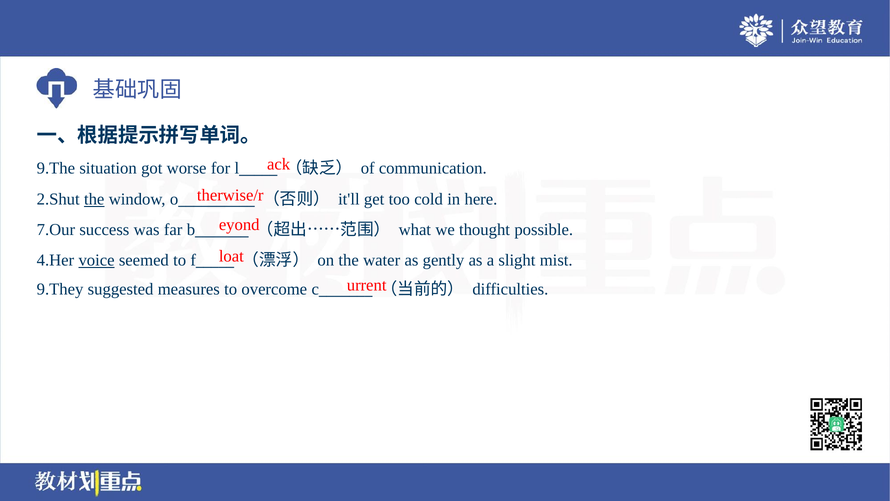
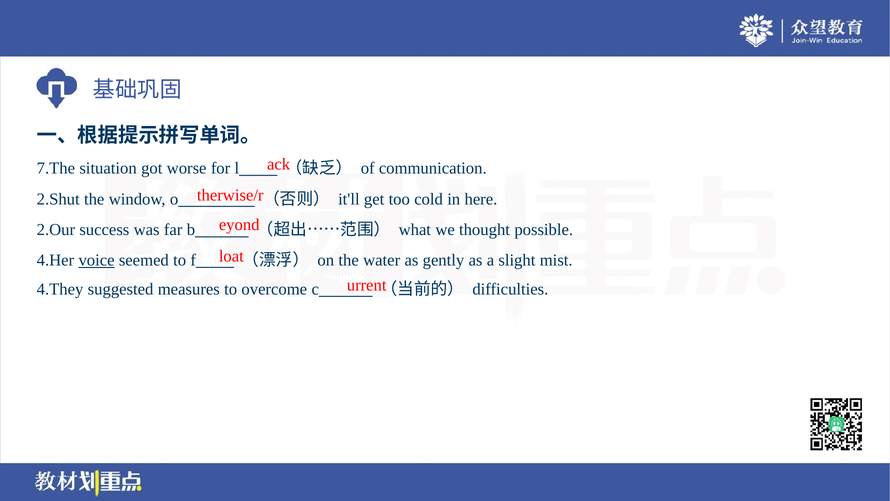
9.The: 9.The -> 7.The
the at (94, 199) underline: present -> none
7.Our: 7.Our -> 2.Our
9.They: 9.They -> 4.They
